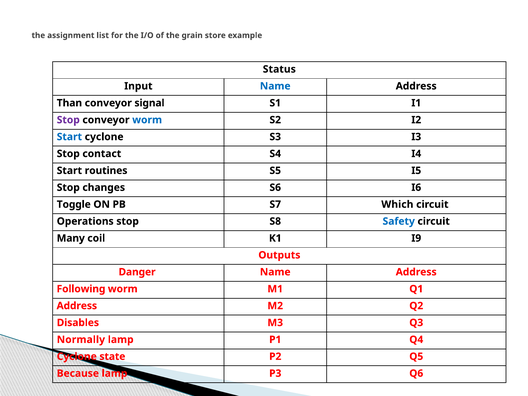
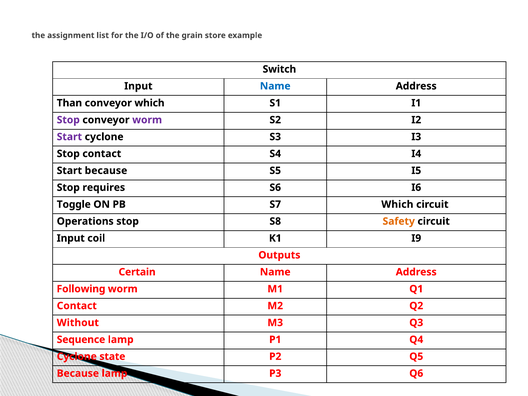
Status: Status -> Switch
conveyor signal: signal -> which
worm at (147, 120) colour: blue -> purple
Start at (69, 137) colour: blue -> purple
Start routines: routines -> because
changes: changes -> requires
Safety colour: blue -> orange
Many at (71, 238): Many -> Input
Danger: Danger -> Certain
Address at (77, 306): Address -> Contact
Disables: Disables -> Without
Normally: Normally -> Sequence
